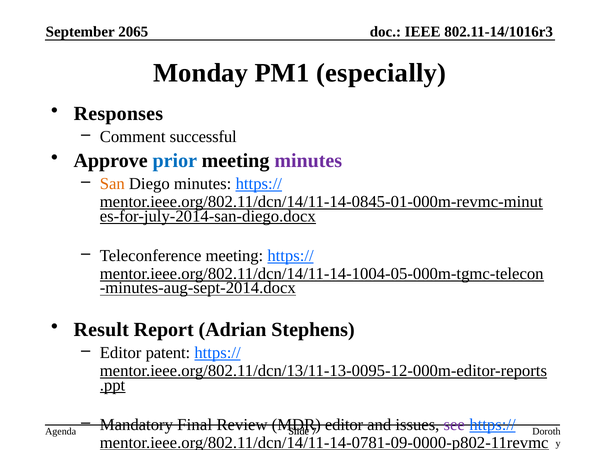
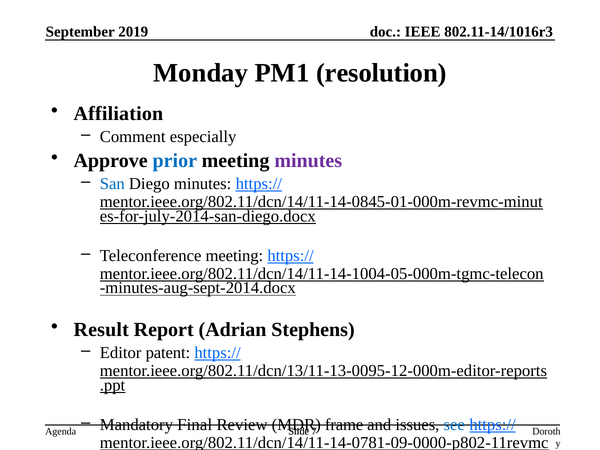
2065: 2065 -> 2019
especially: especially -> resolution
Responses: Responses -> Affiliation
successful: successful -> especially
San colour: orange -> blue
editor at (344, 425): editor -> frame
see colour: purple -> blue
